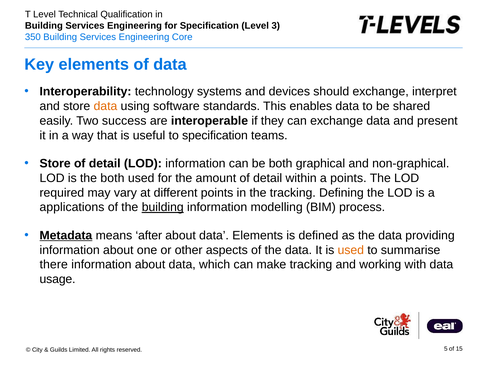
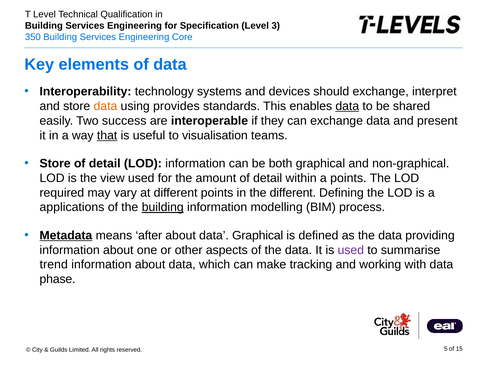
software: software -> provides
data at (347, 106) underline: none -> present
that underline: none -> present
to specification: specification -> visualisation
the both: both -> view
the tracking: tracking -> different
data Elements: Elements -> Graphical
used at (351, 250) colour: orange -> purple
there: there -> trend
usage: usage -> phase
